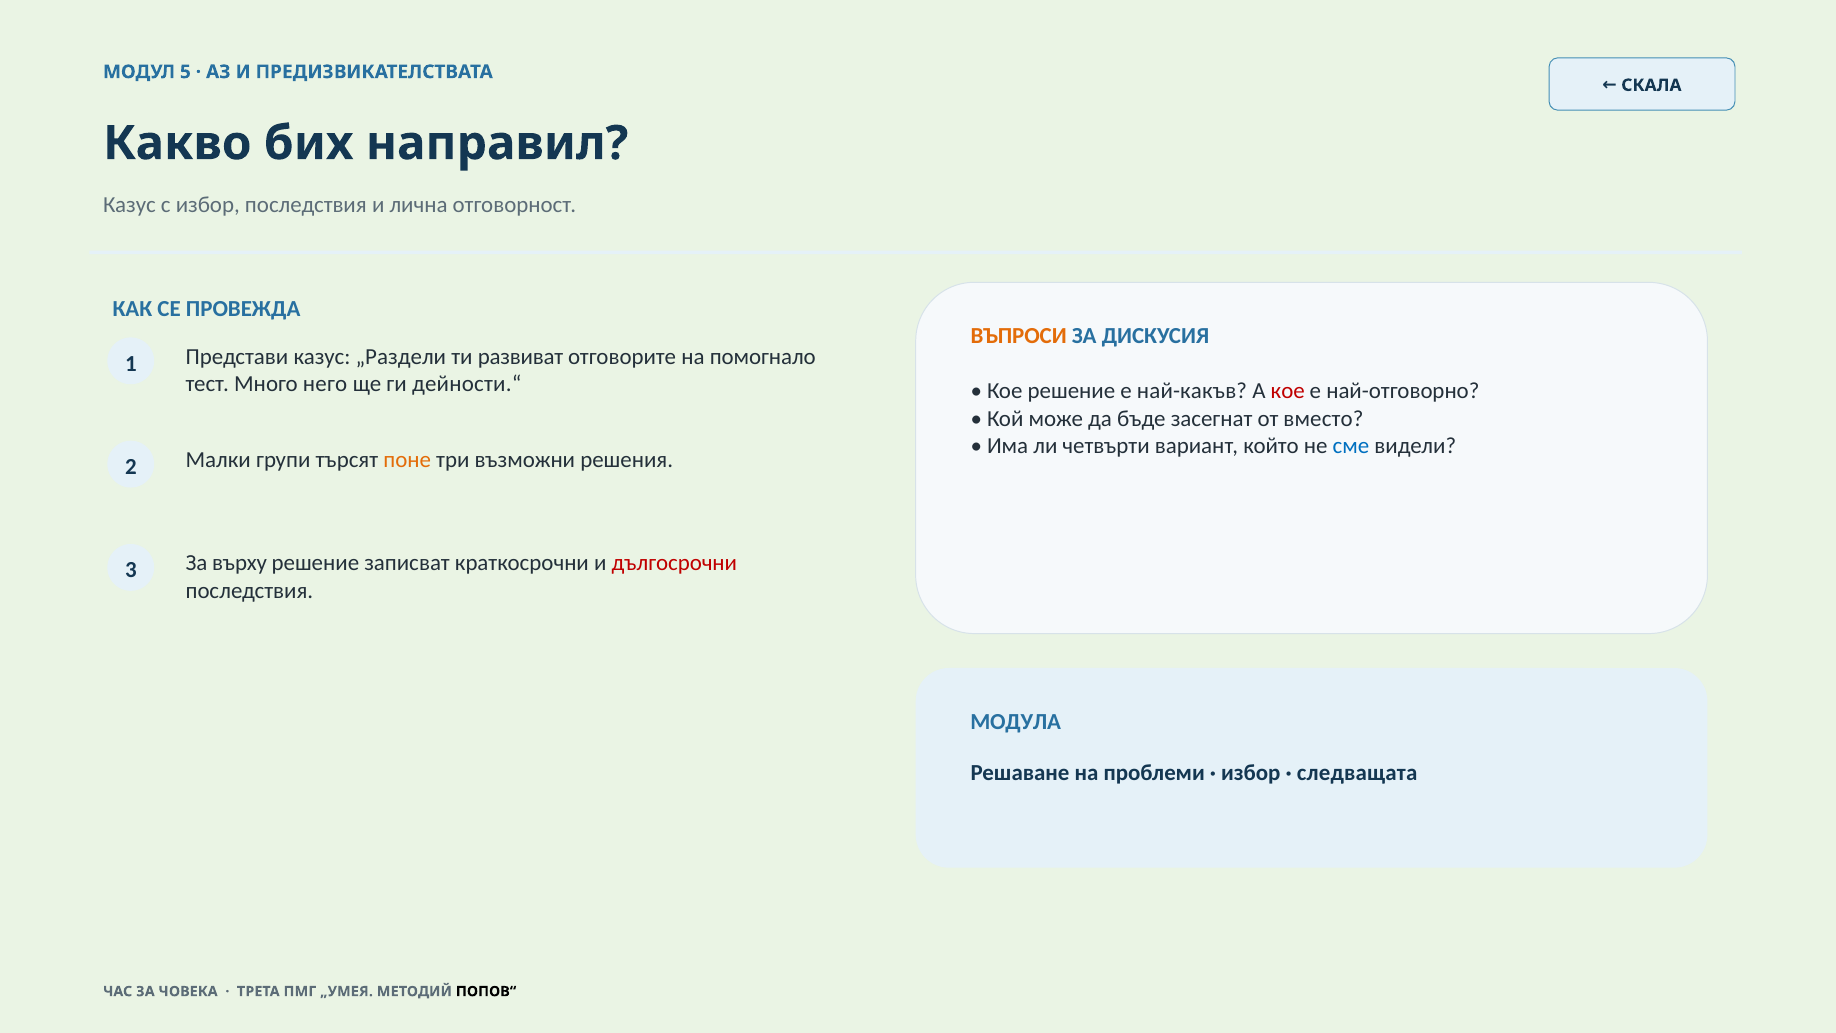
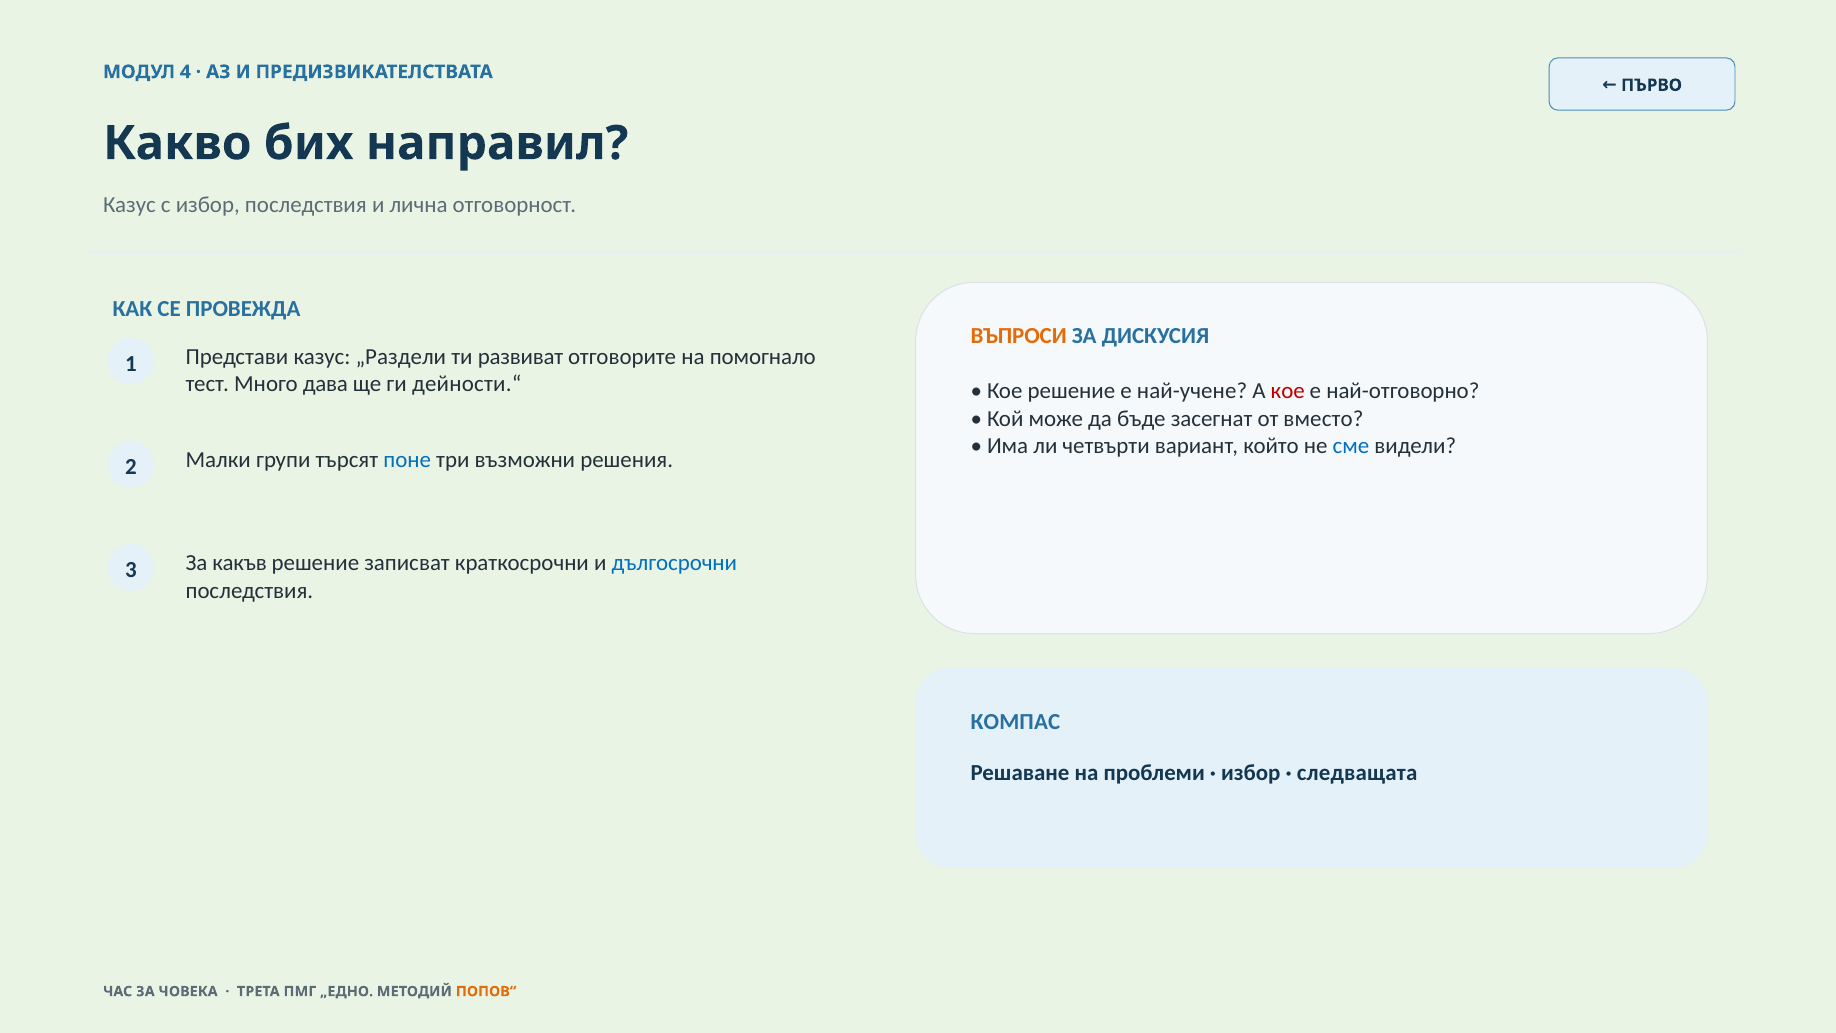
5: 5 -> 4
СКАЛА: СКАЛА -> ПЪРВО
него: него -> дава
най-какъв: най-какъв -> най-учене
поне colour: orange -> blue
върху: върху -> какъв
дългосрочни colour: red -> blue
МОДУЛА: МОДУЛА -> КОМПАС
„УМЕЯ: „УМЕЯ -> „ЕДНО
ПОПОВ“ colour: black -> orange
